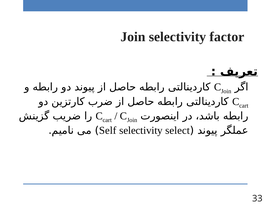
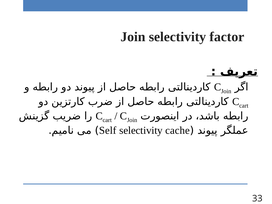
select: select -> cache
